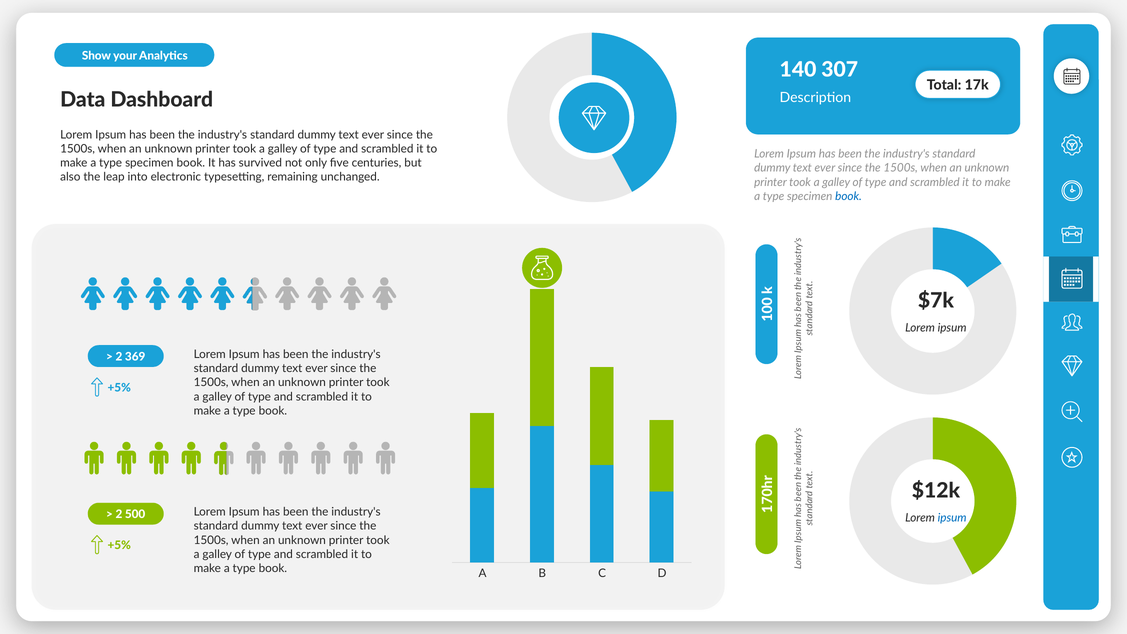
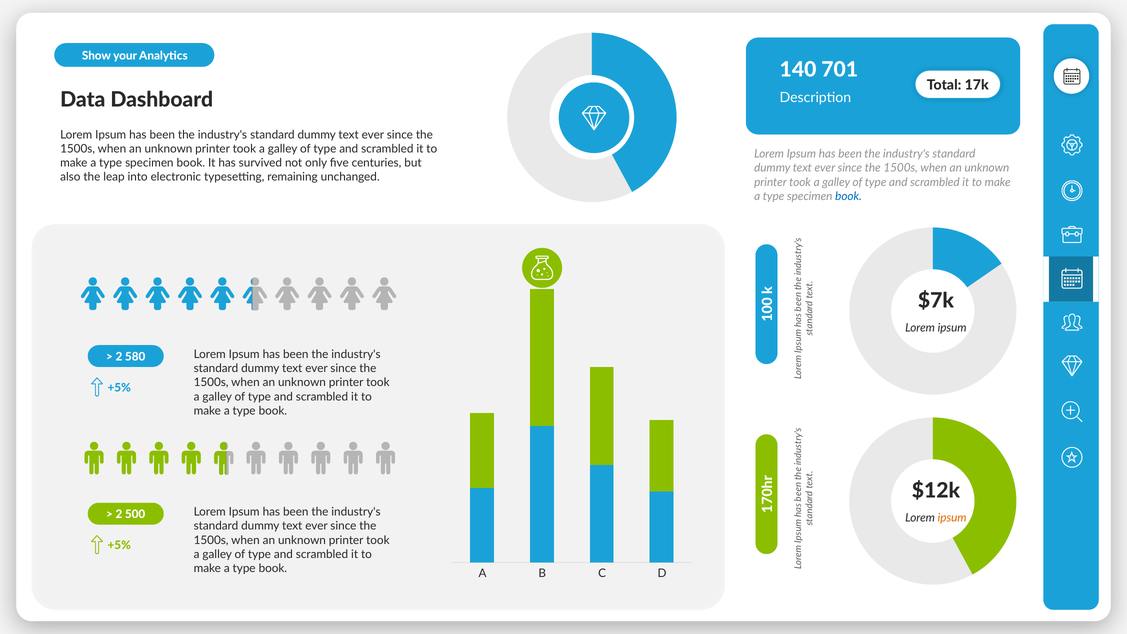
307: 307 -> 701
369: 369 -> 580
ipsum at (952, 518) colour: blue -> orange
